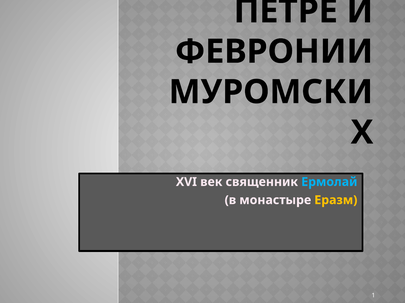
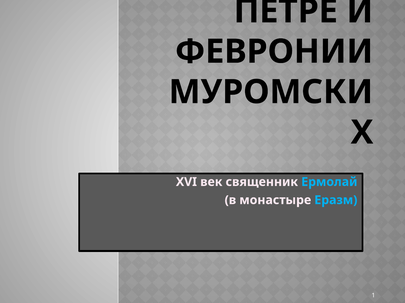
Еразм colour: yellow -> light blue
